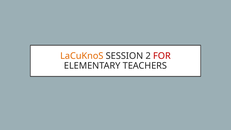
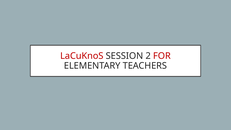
LaCuKnoS colour: orange -> red
